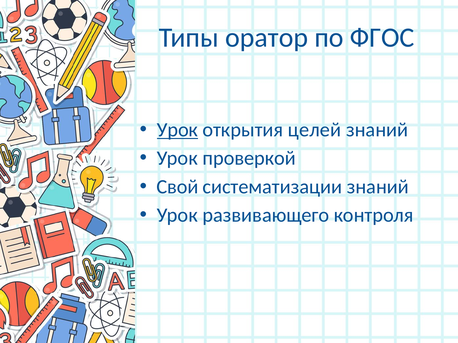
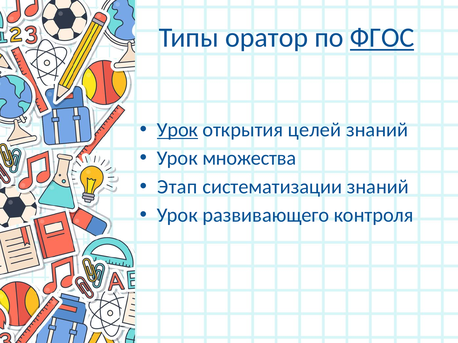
ФГОС underline: none -> present
проверкой: проверкой -> множества
Свой: Свой -> Этап
